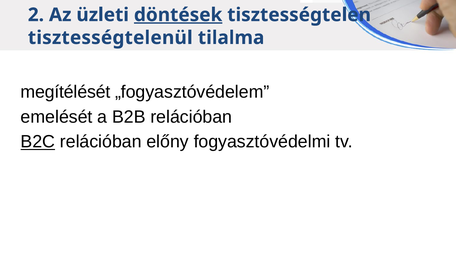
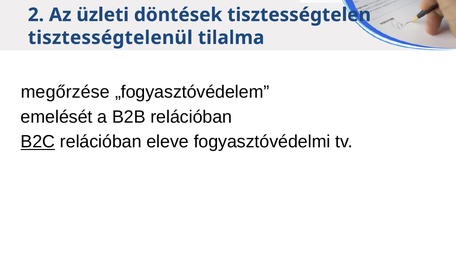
döntések underline: present -> none
megítélését: megítélését -> megőrzése
előny: előny -> eleve
